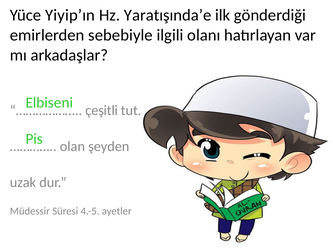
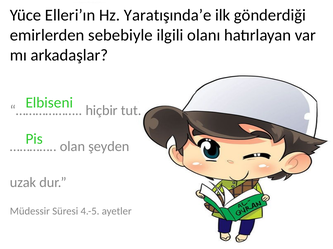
Yiyip’ın: Yiyip’ın -> Elleri’ın
çeşitli: çeşitli -> hiçbir
